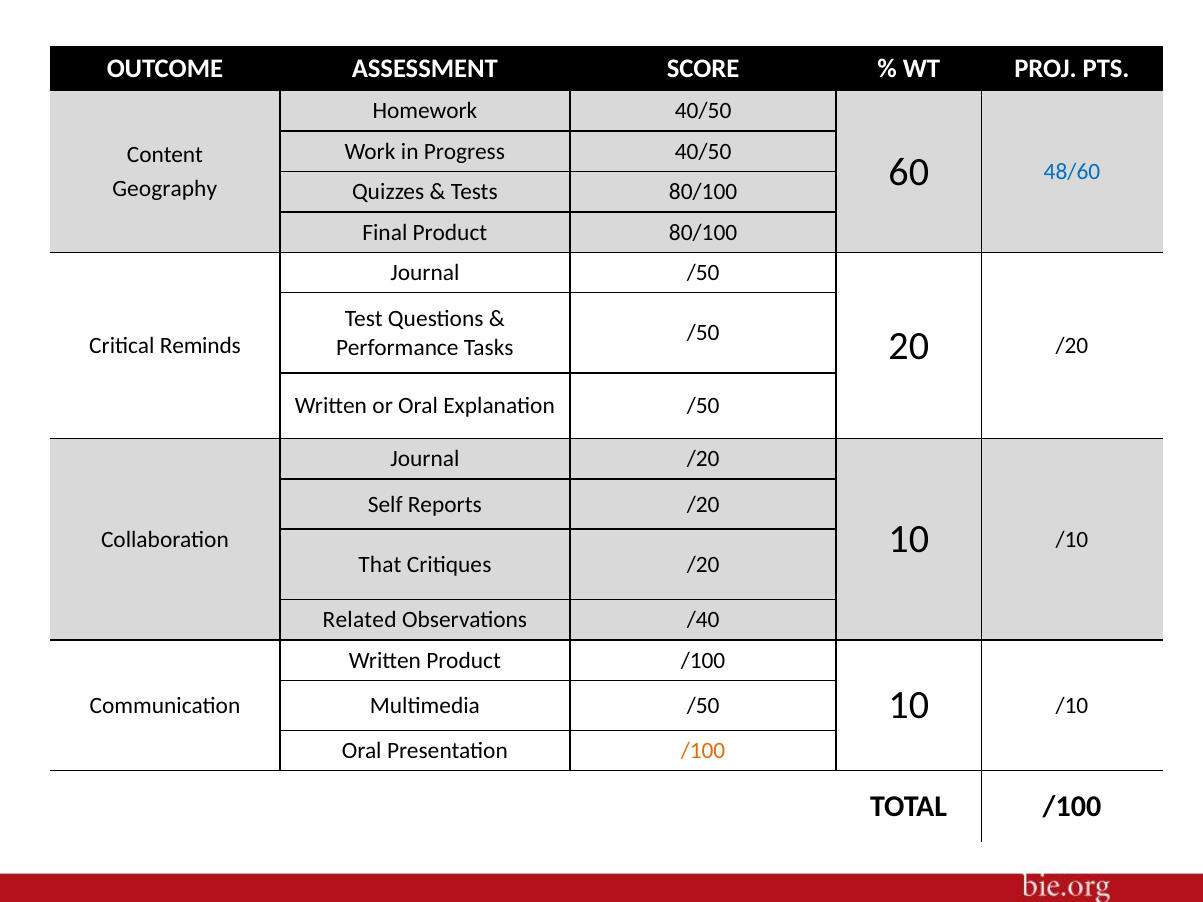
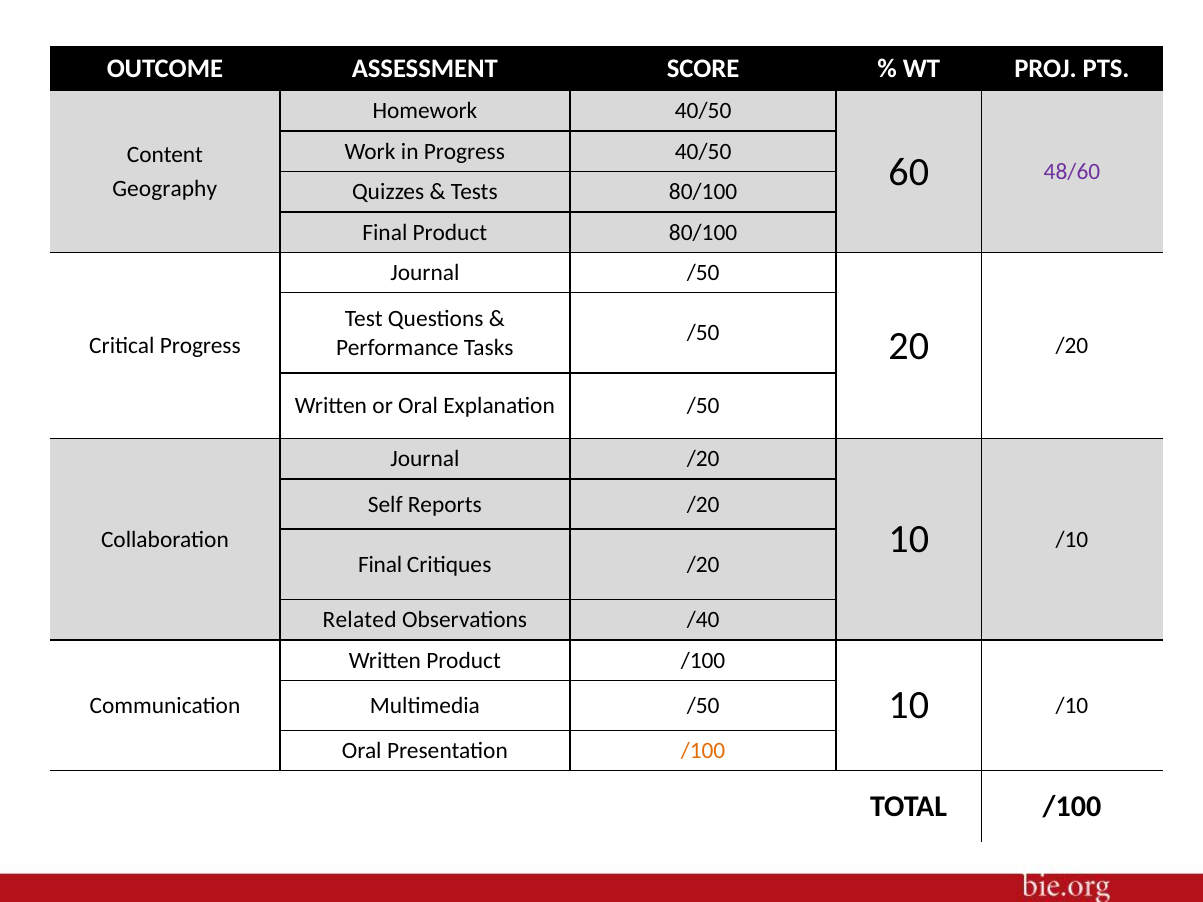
48/60 colour: blue -> purple
Critical Reminds: Reminds -> Progress
That at (380, 565): That -> Final
